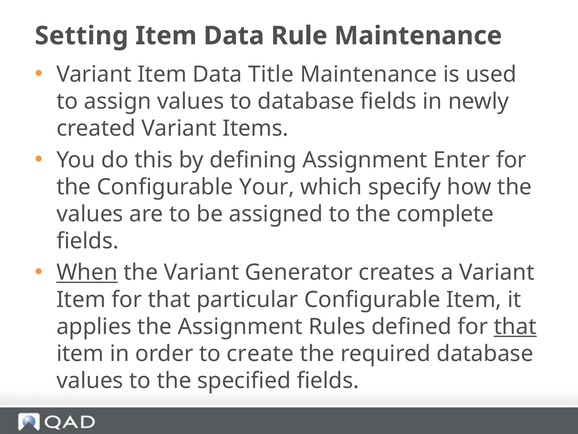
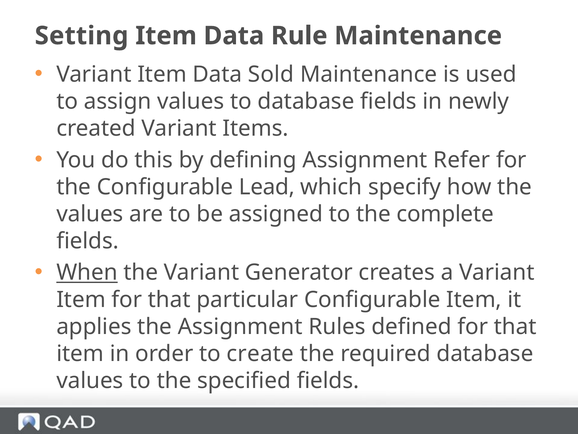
Title: Title -> Sold
Enter: Enter -> Refer
Your: Your -> Lead
that at (515, 326) underline: present -> none
